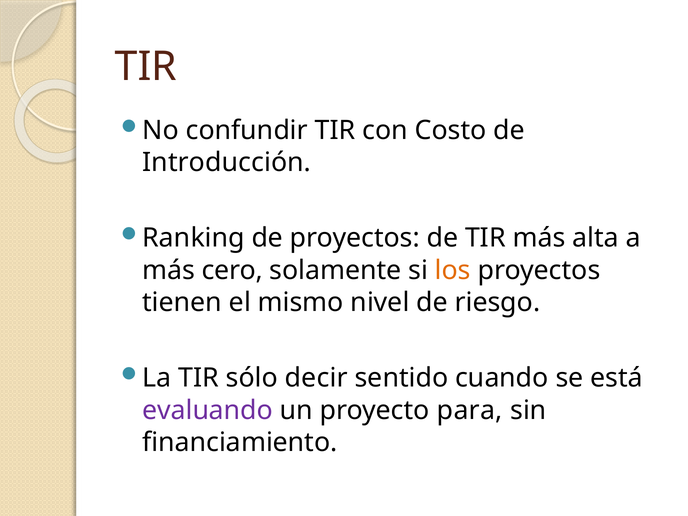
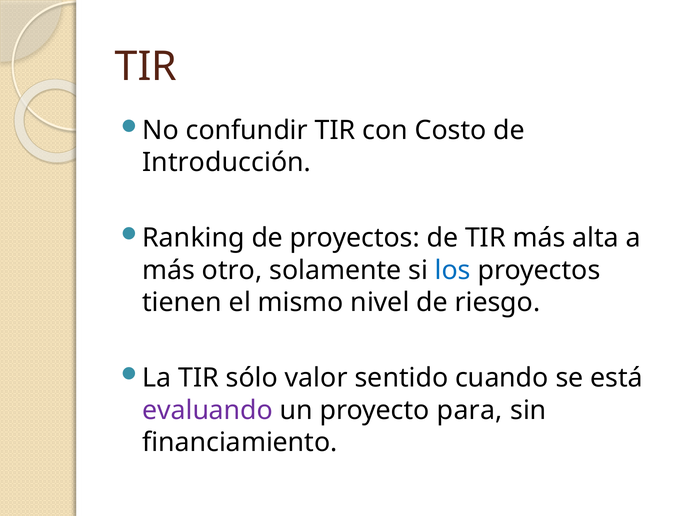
cero: cero -> otro
los colour: orange -> blue
decir: decir -> valor
